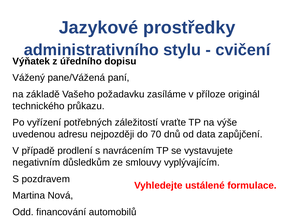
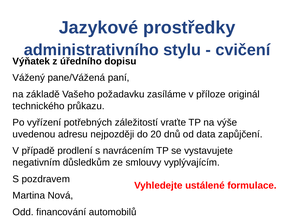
70: 70 -> 20
